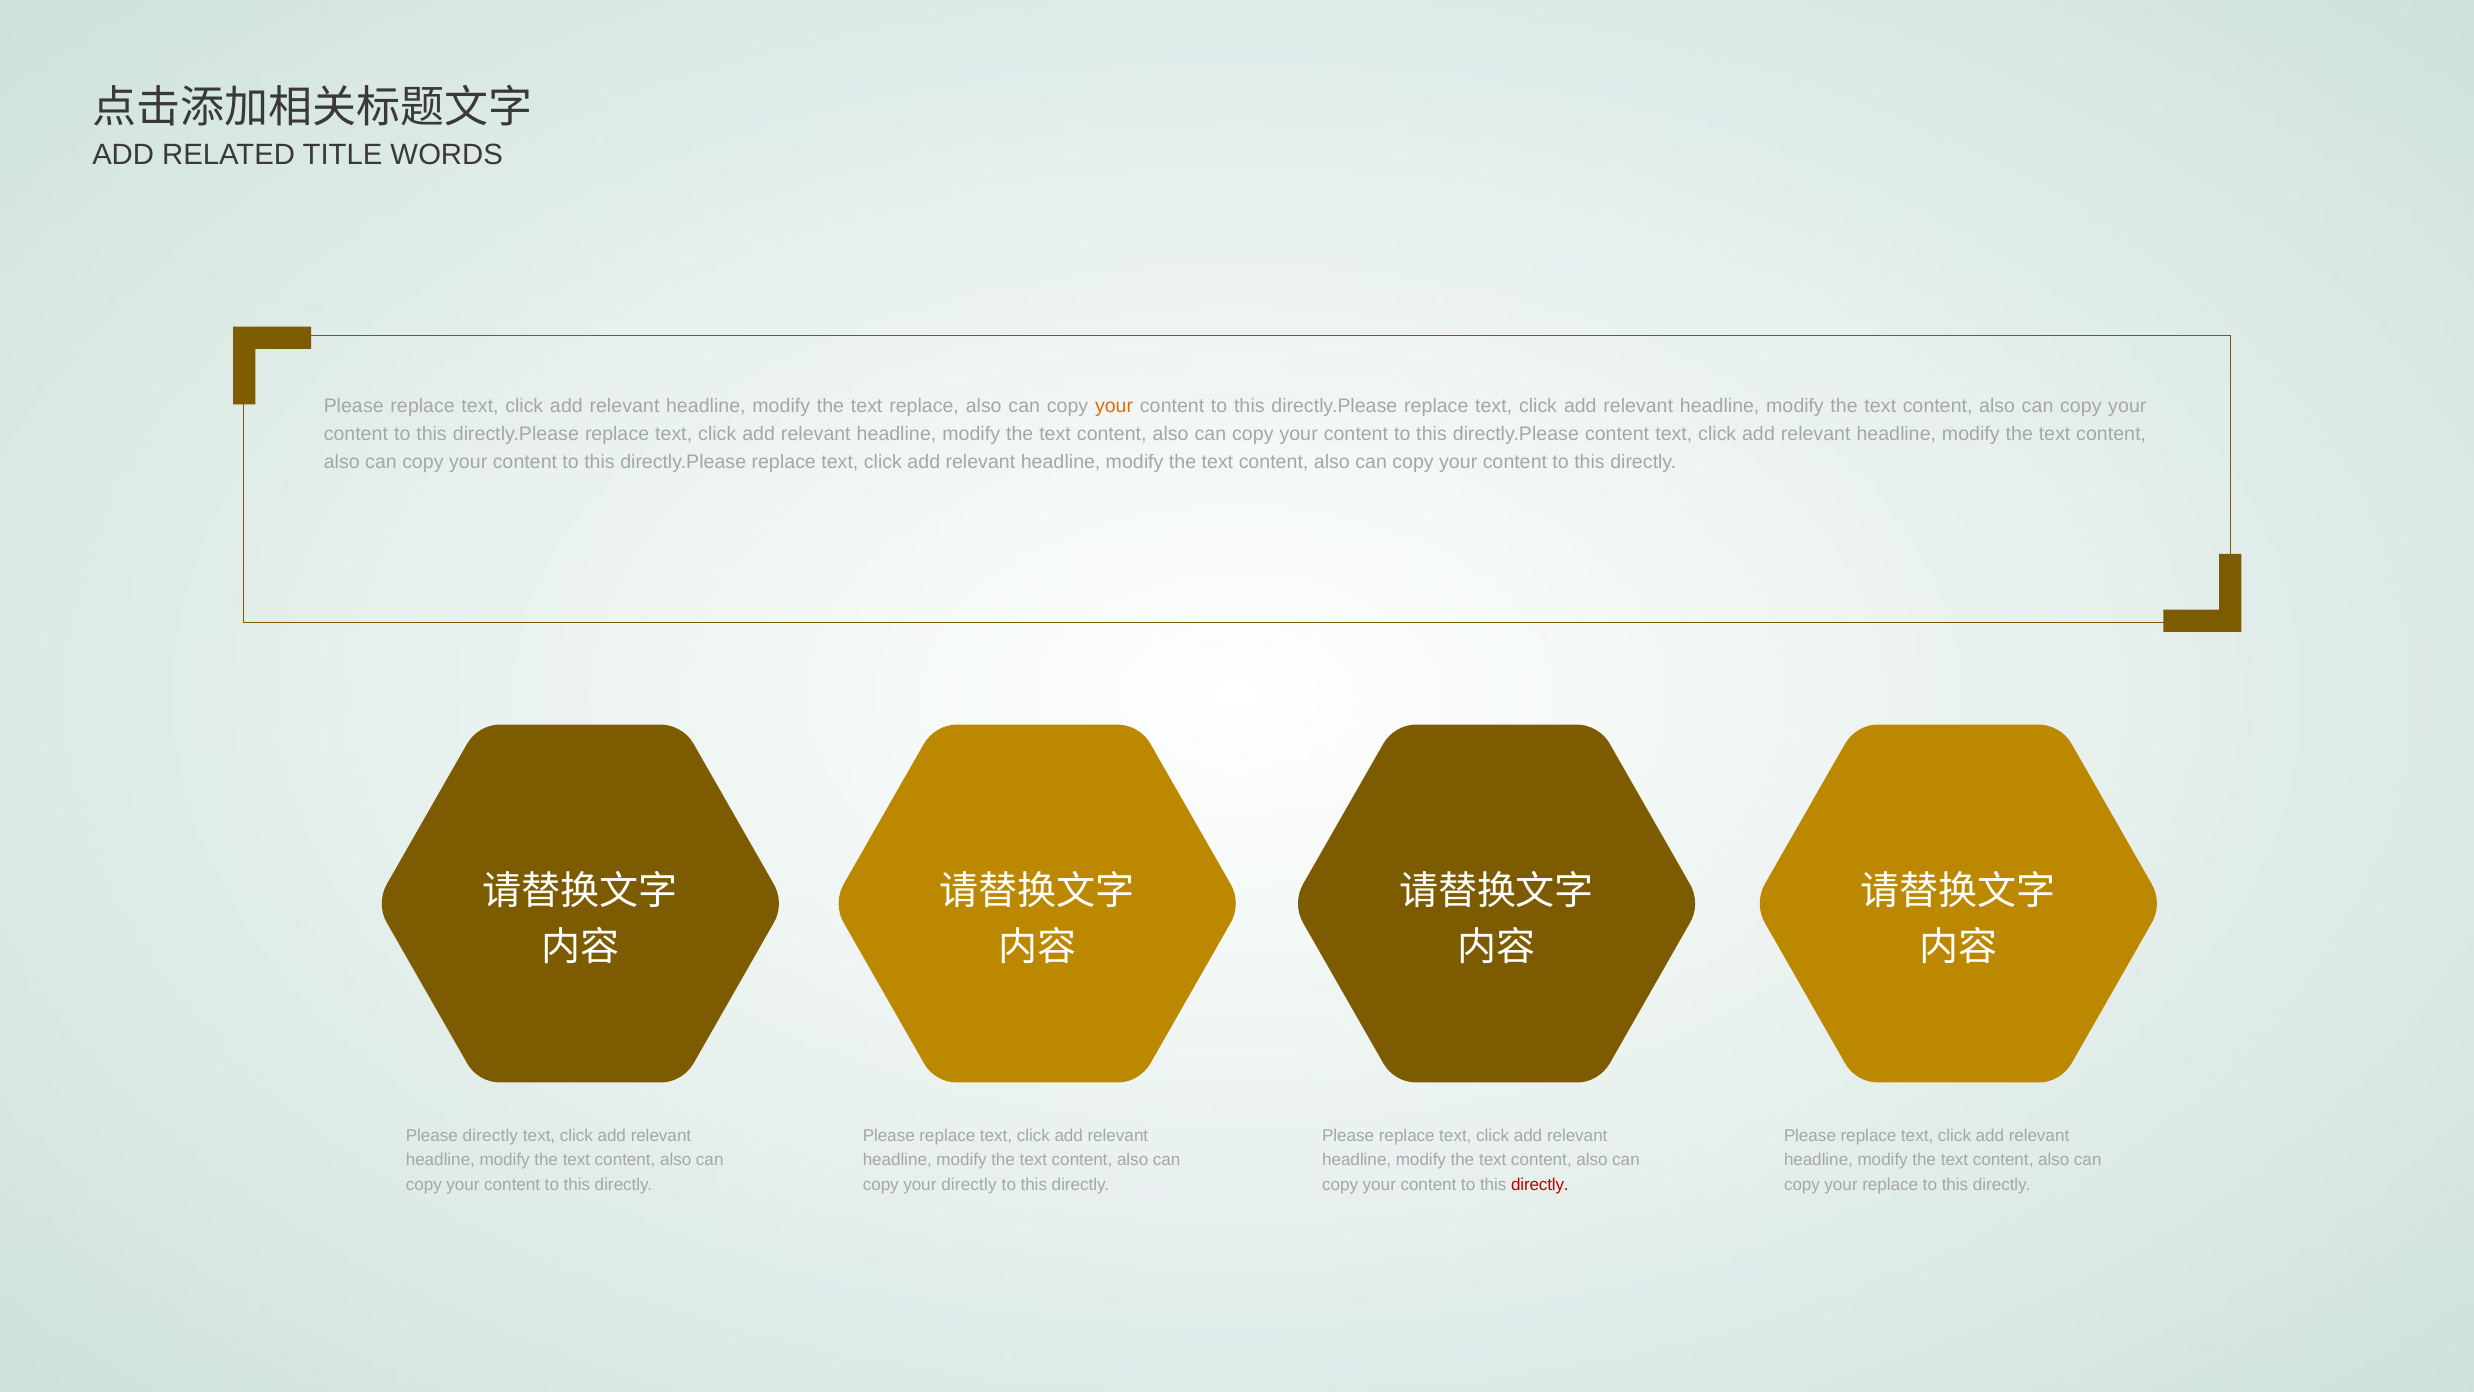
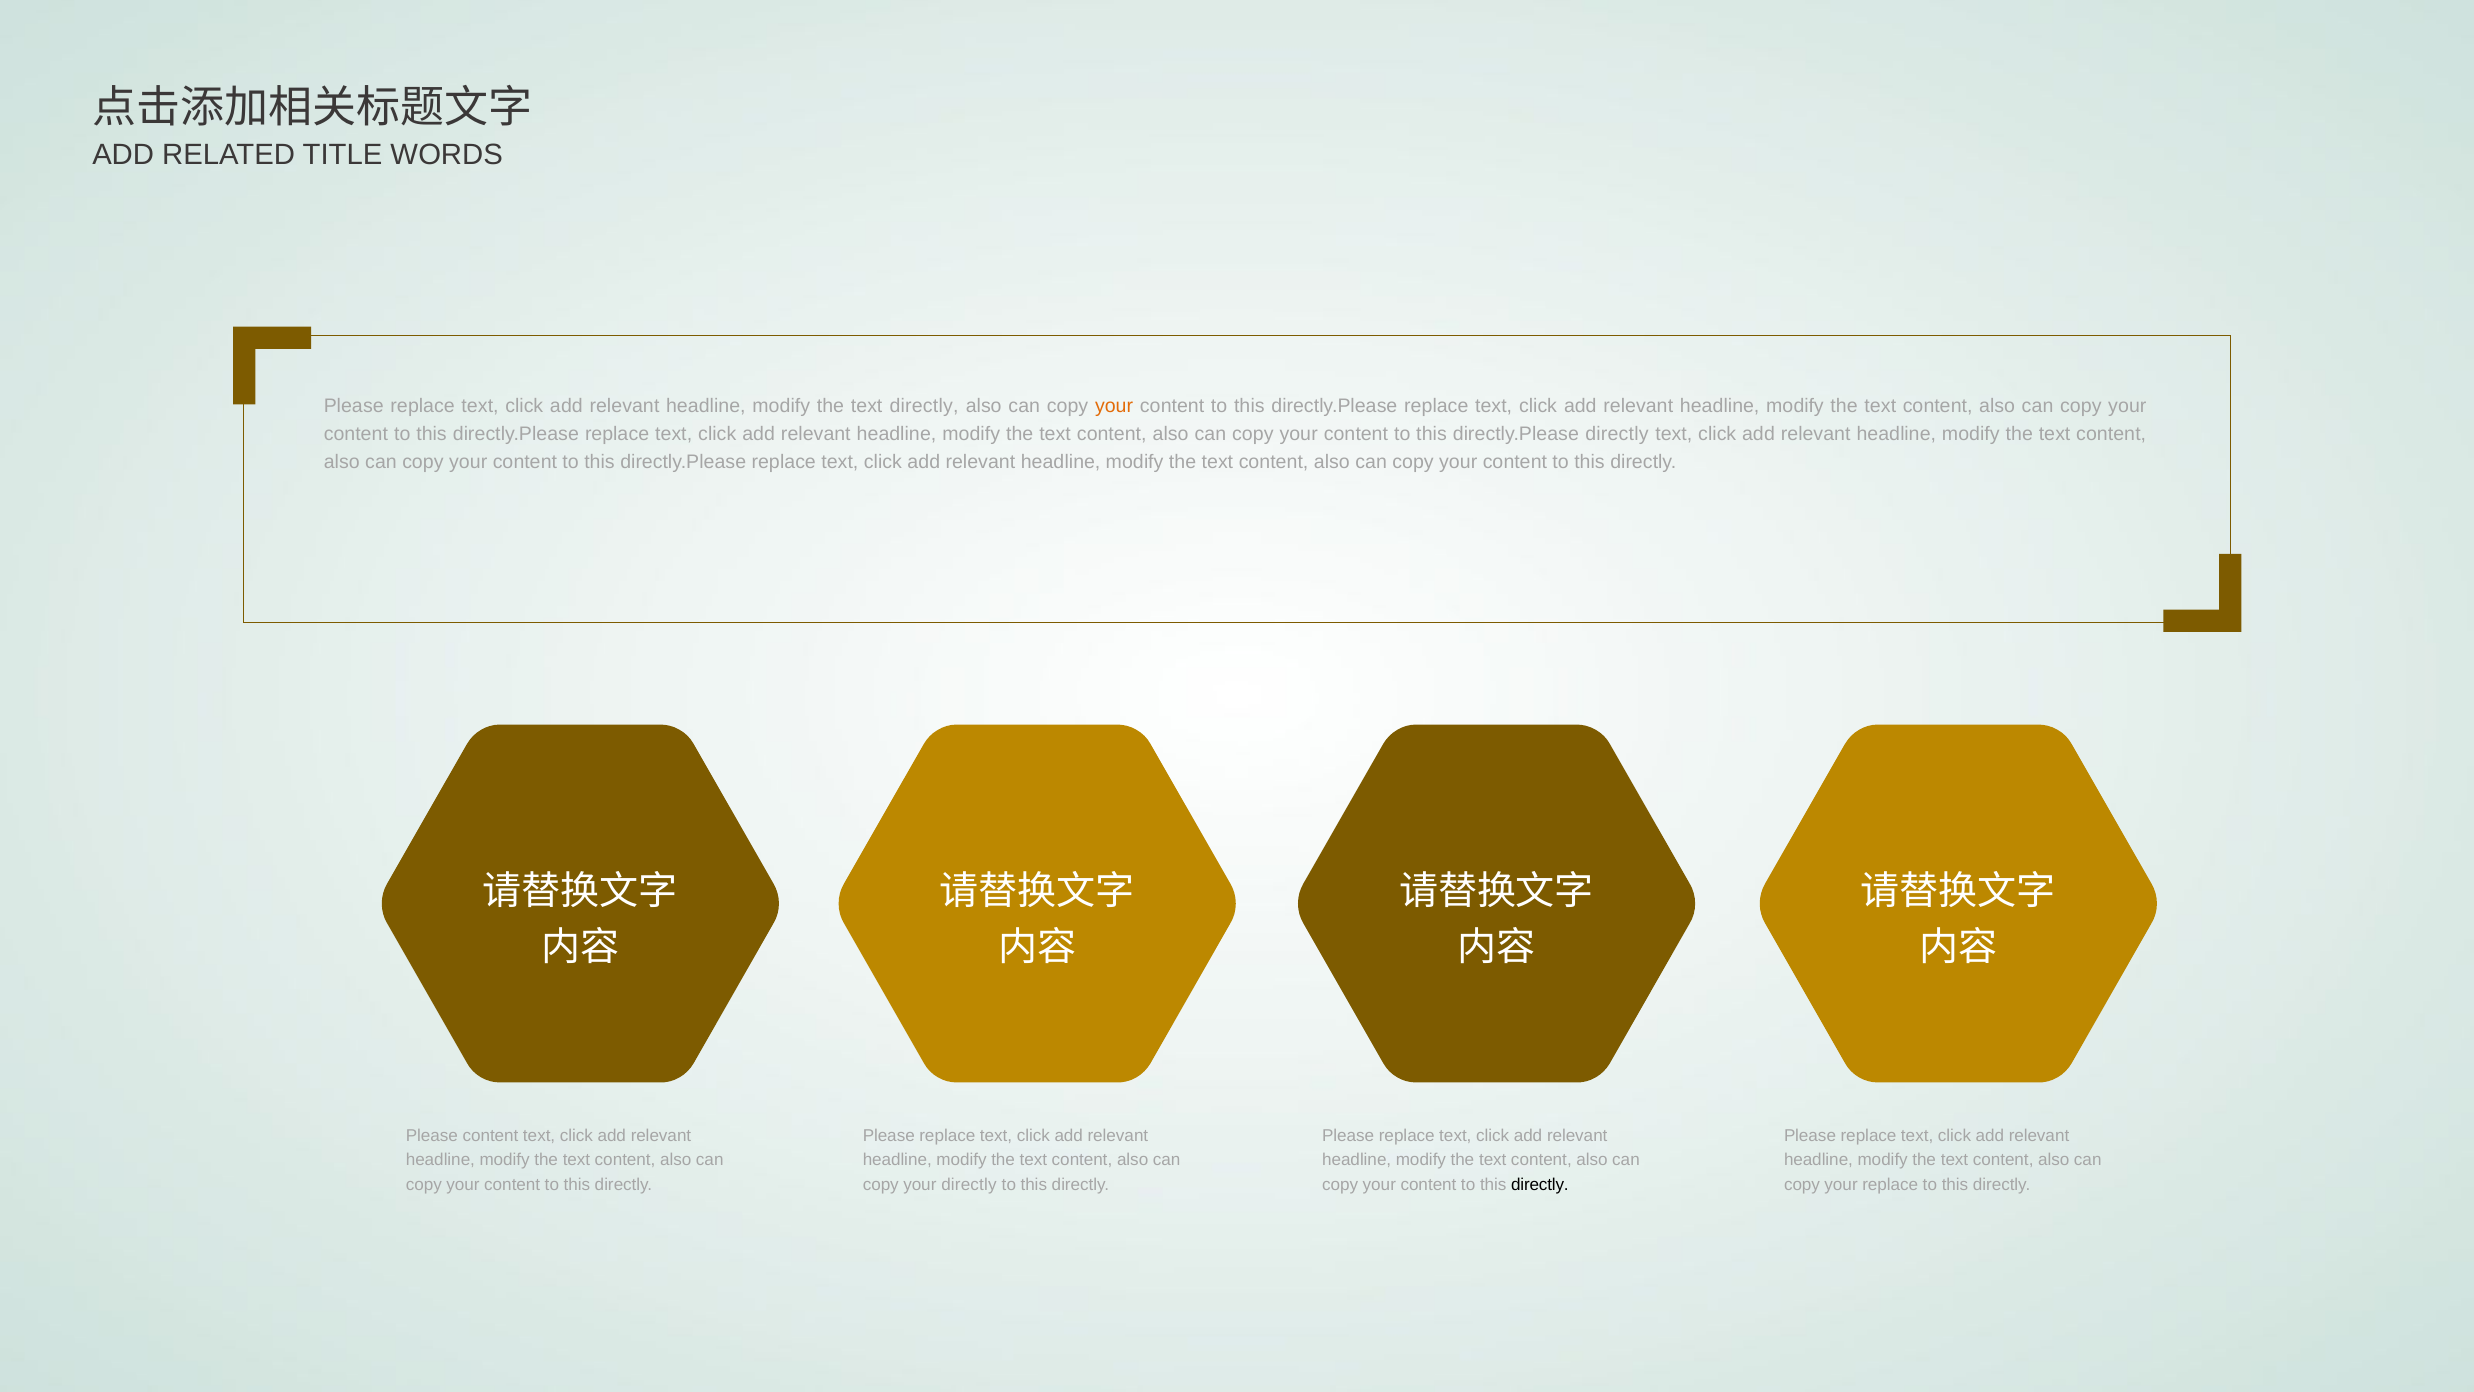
text replace: replace -> directly
directly.Please content: content -> directly
Please directly: directly -> content
directly at (1540, 1184) colour: red -> black
